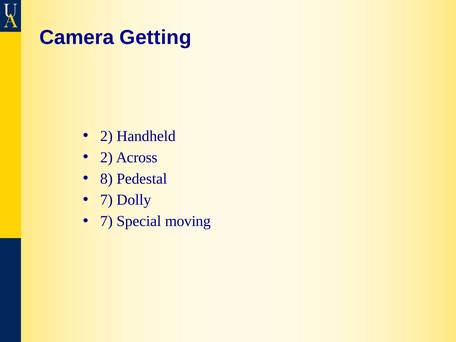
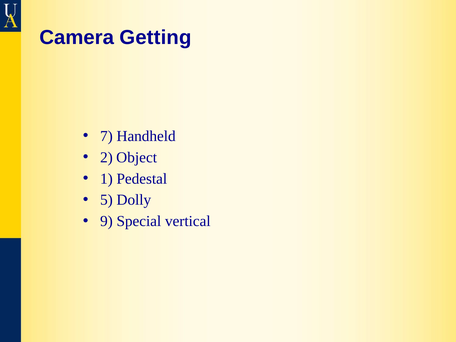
2 at (106, 136): 2 -> 7
Across: Across -> Object
8: 8 -> 1
7 at (106, 200): 7 -> 5
7 at (106, 221): 7 -> 9
moving: moving -> vertical
